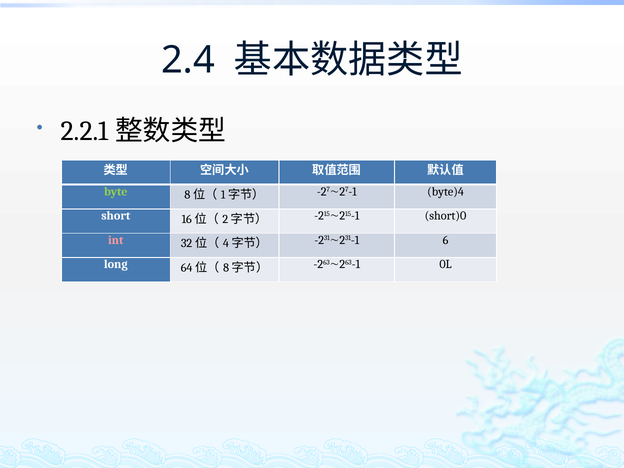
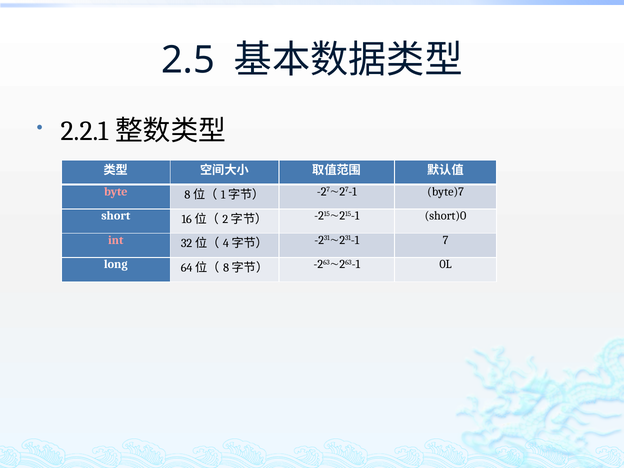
2.4: 2.4 -> 2.5
byte colour: light green -> pink
byte)4: byte)4 -> byte)7
6: 6 -> 7
